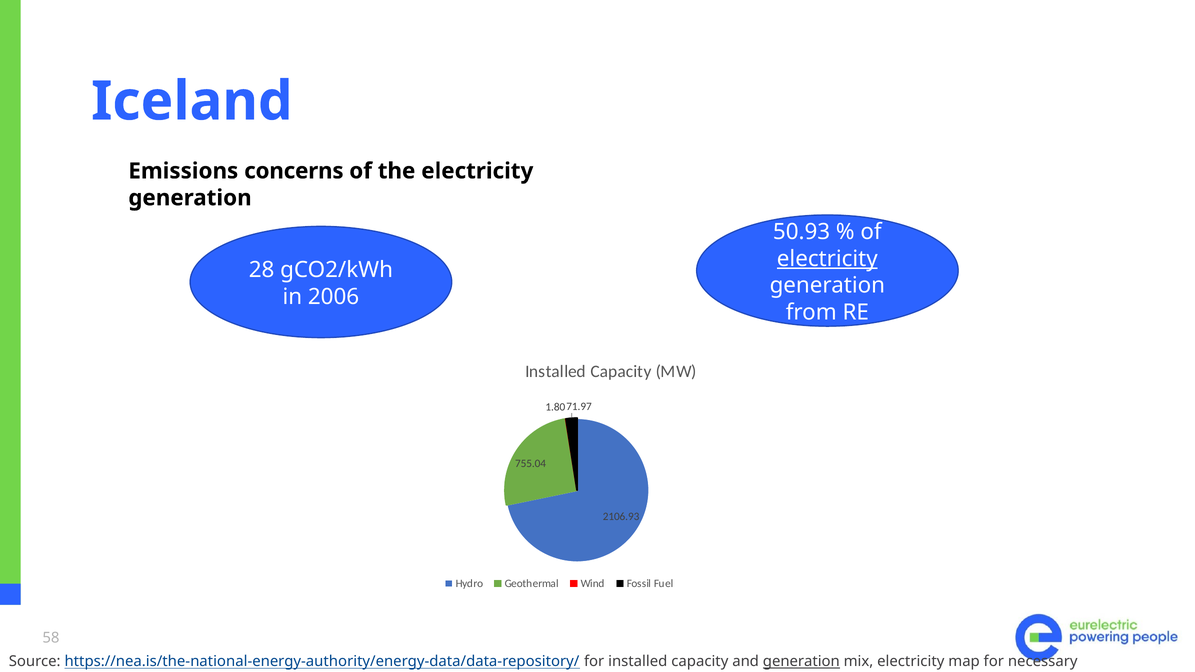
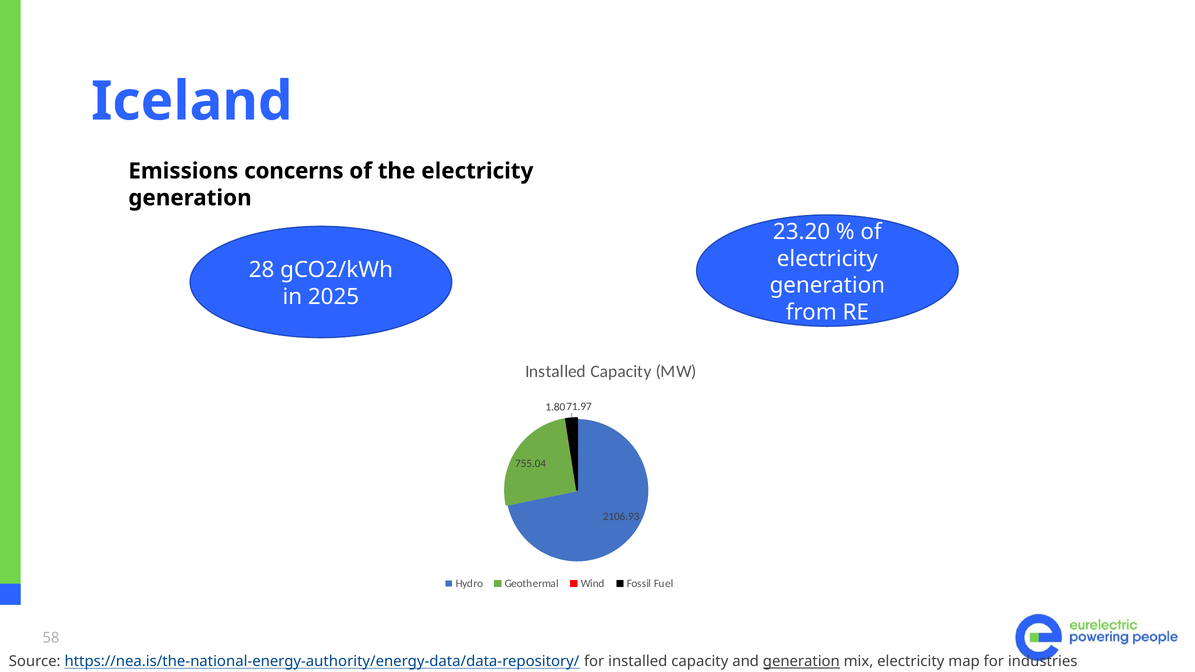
50.93: 50.93 -> 23.20
electricity at (827, 259) underline: present -> none
2006: 2006 -> 2025
necessary: necessary -> industries
